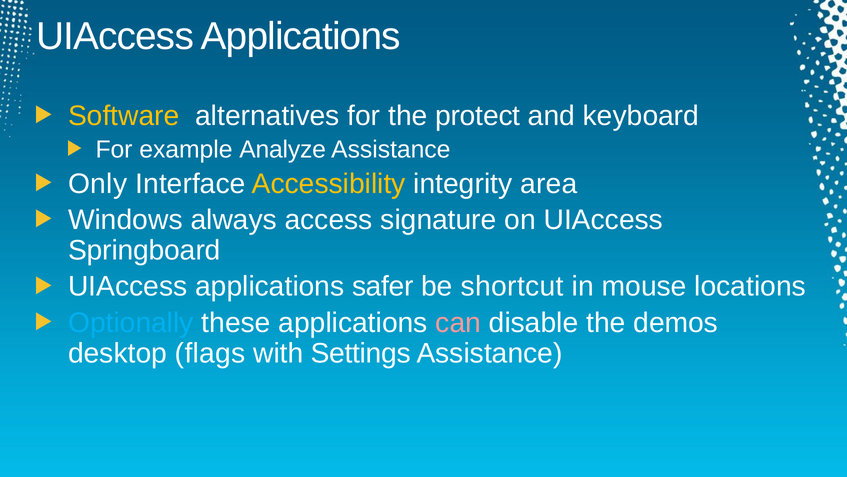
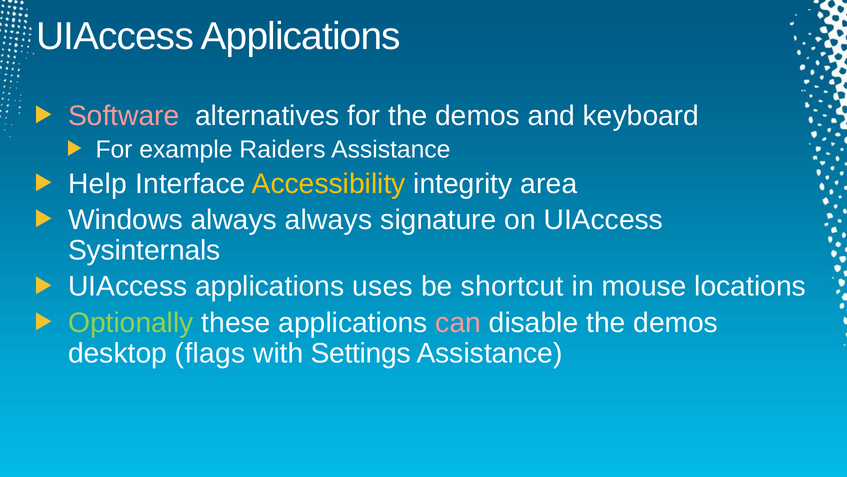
Software colour: yellow -> pink
for the protect: protect -> demos
Analyze: Analyze -> Raiders
Only: Only -> Help
always access: access -> always
Springboard: Springboard -> Sysinternals
safer: safer -> uses
Optionally colour: light blue -> light green
